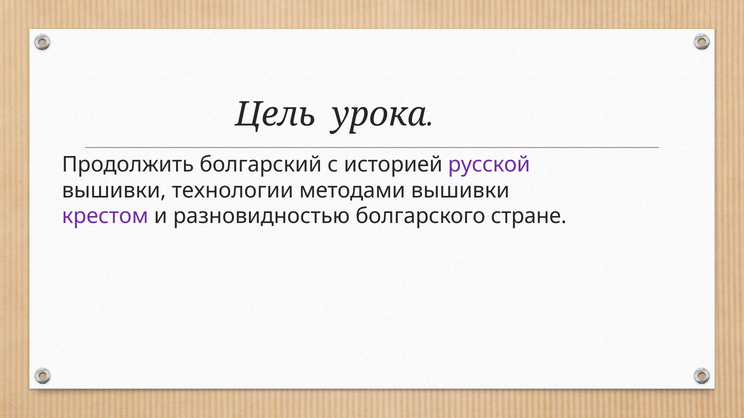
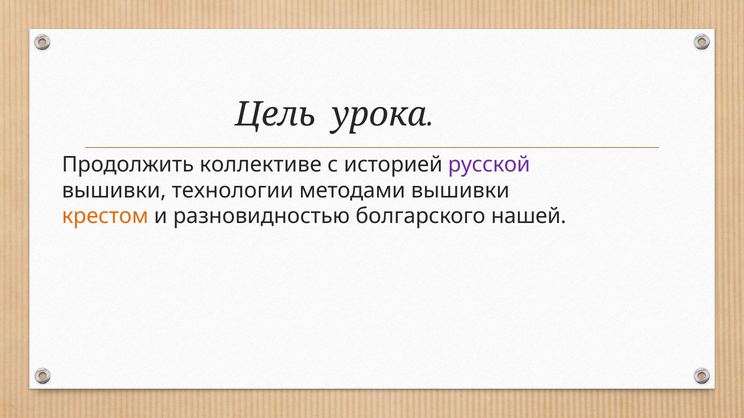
болгарский: болгарский -> коллективе
крестом colour: purple -> orange
стране: стране -> нашей
